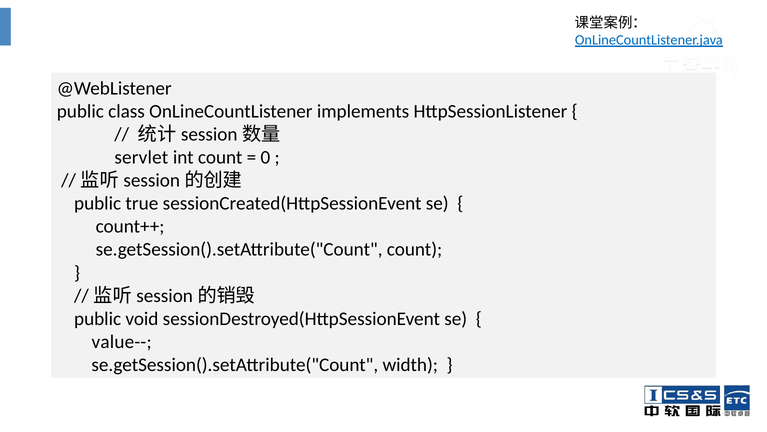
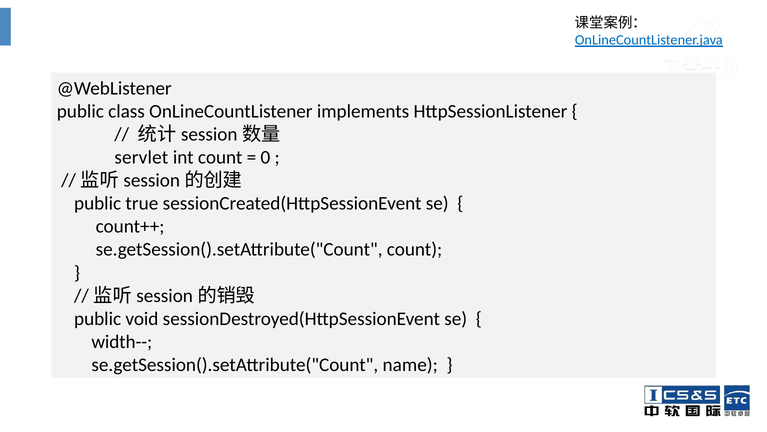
value--: value-- -> width--
width: width -> name
